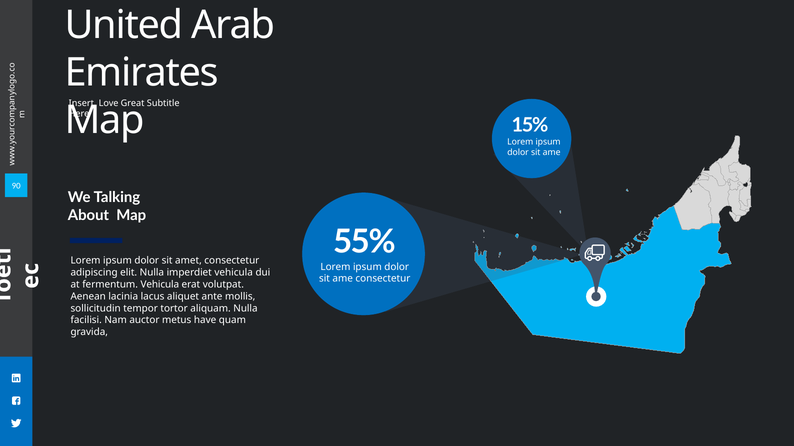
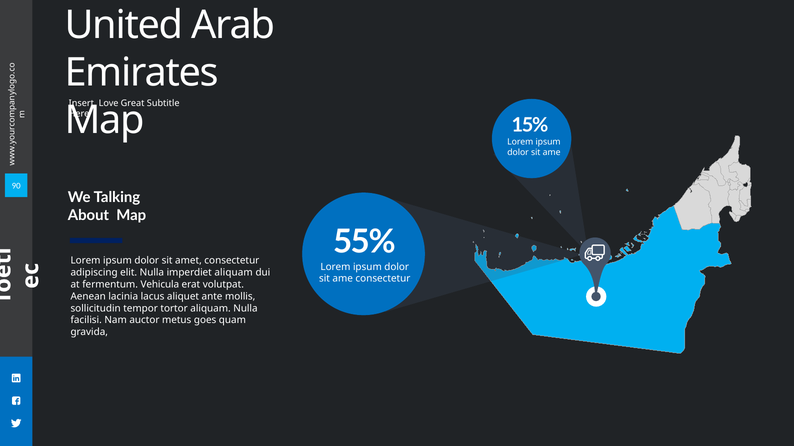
imperdiet vehicula: vehicula -> aliquam
have: have -> goes
